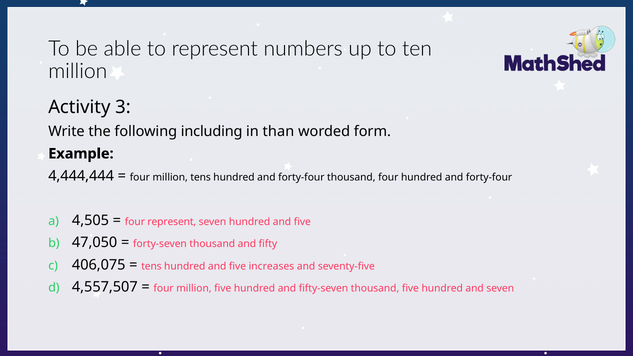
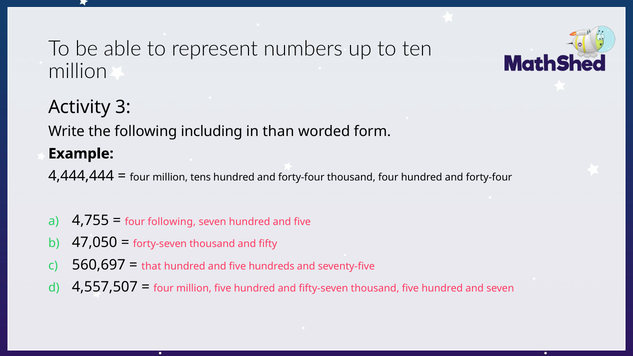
4,505: 4,505 -> 4,755
four represent: represent -> following
406,075: 406,075 -> 560,697
tens at (151, 266): tens -> that
increases: increases -> hundreds
